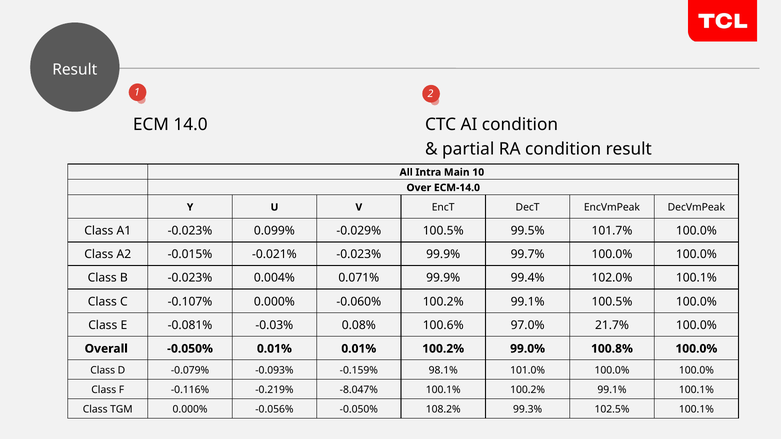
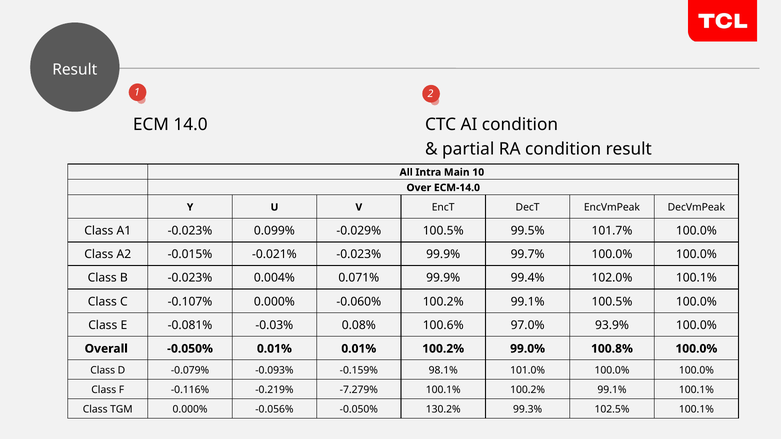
21.7%: 21.7% -> 93.9%
-8.047%: -8.047% -> -7.279%
108.2%: 108.2% -> 130.2%
